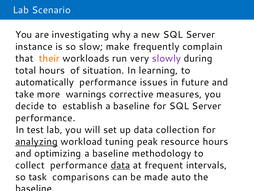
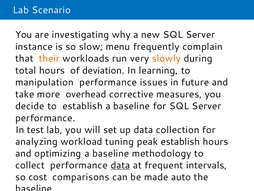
make: make -> menu
slowly colour: purple -> orange
situation: situation -> deviation
automatically: automatically -> manipulation
warnings: warnings -> overhead
analyzing underline: present -> none
peak resource: resource -> establish
task: task -> cost
